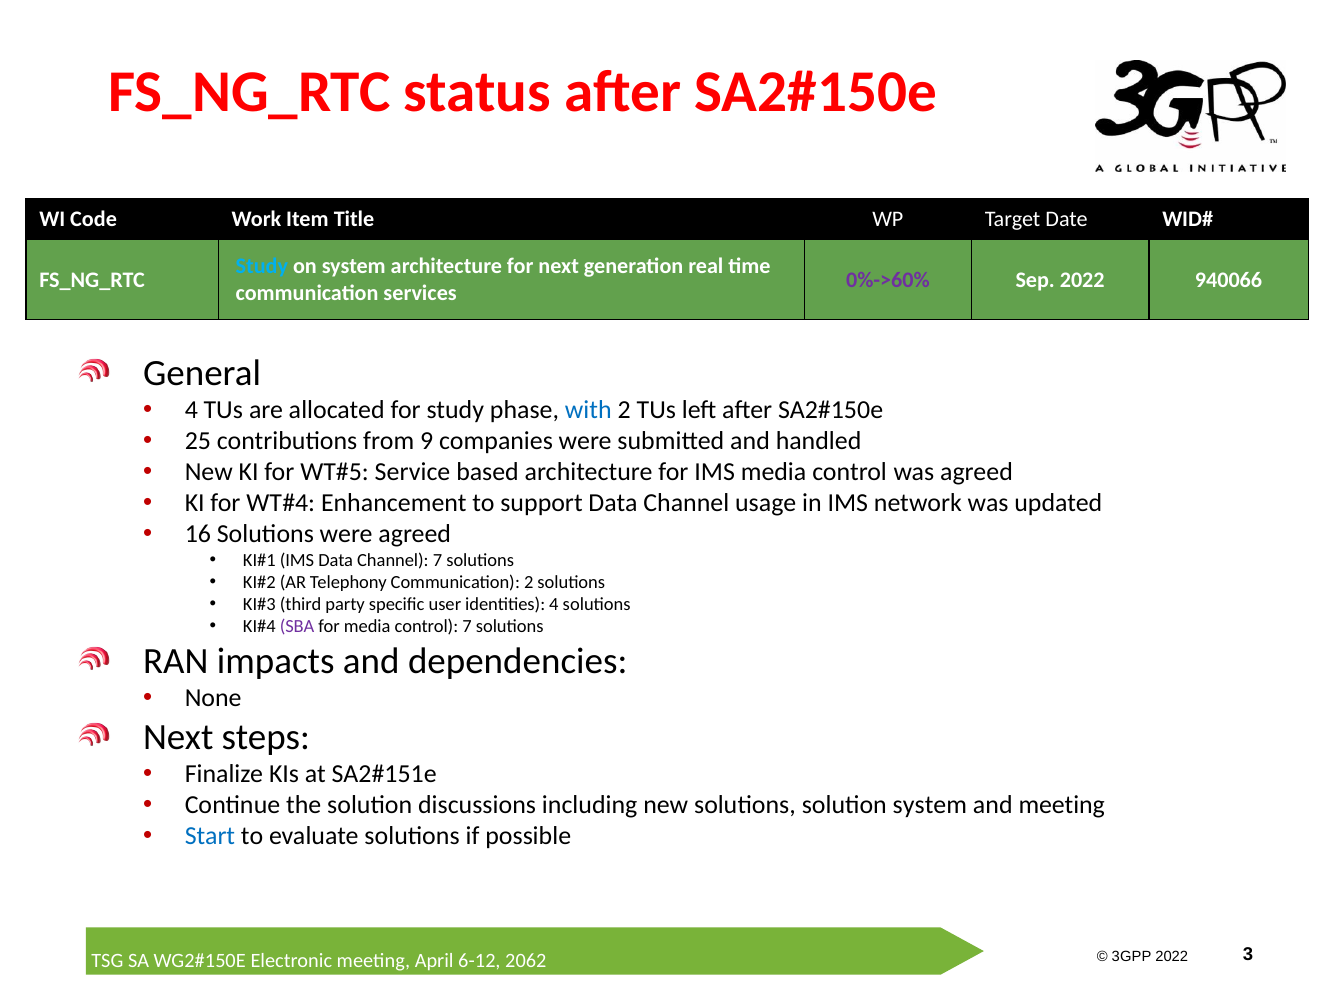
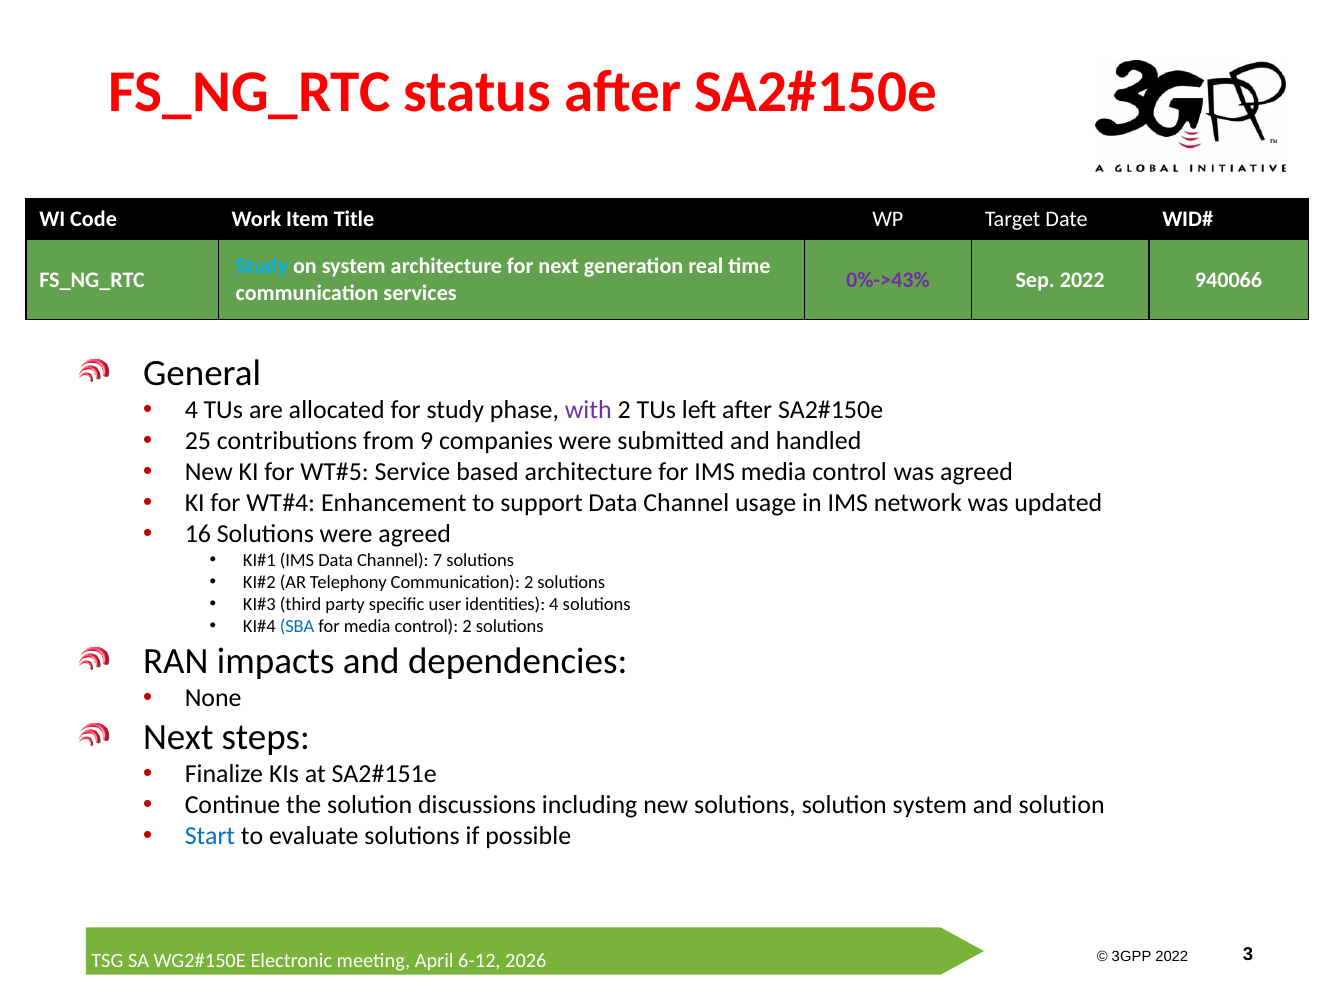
0%->60%: 0%->60% -> 0%->43%
with colour: blue -> purple
SBA colour: purple -> blue
control 7: 7 -> 2
and meeting: meeting -> solution
2062: 2062 -> 2026
